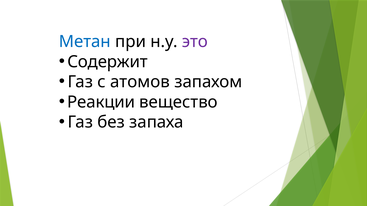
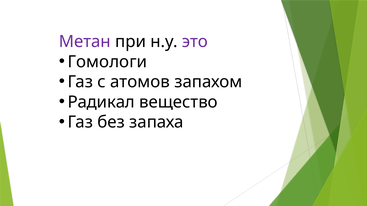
Метан colour: blue -> purple
Содержит: Содержит -> Гомологи
Реакции: Реакции -> Радикал
